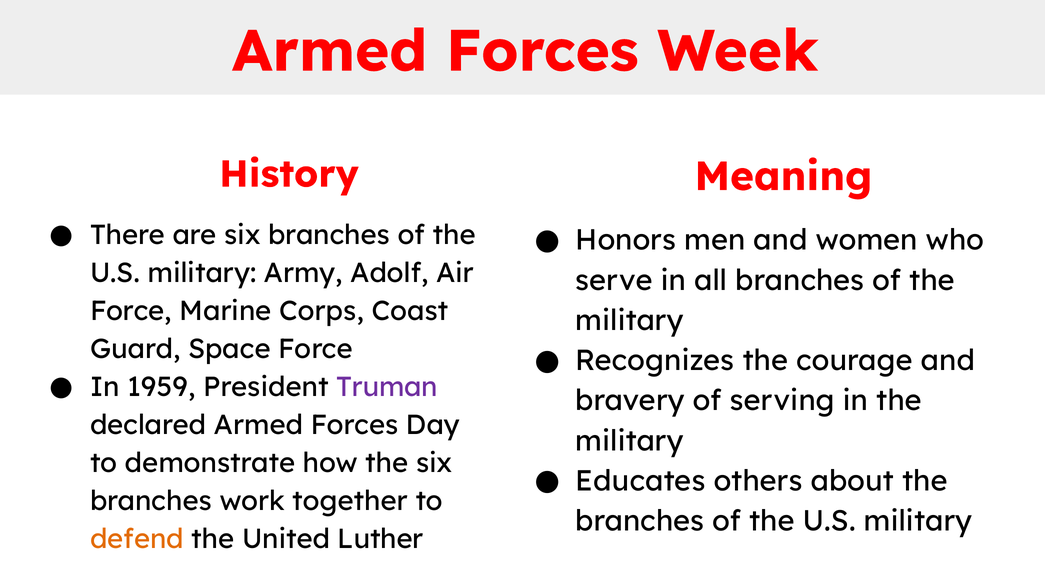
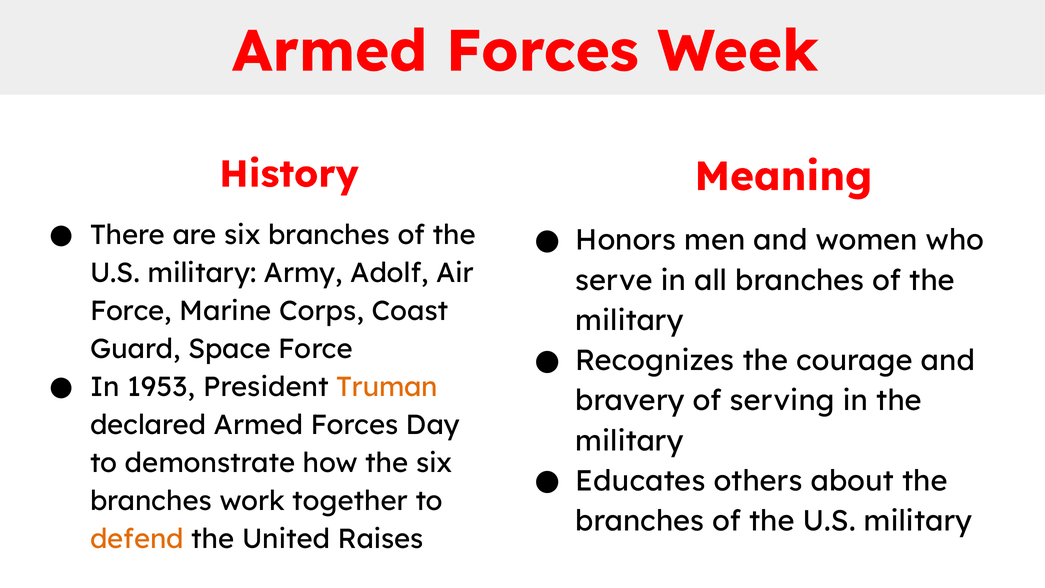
1959: 1959 -> 1953
Truman colour: purple -> orange
Luther: Luther -> Raises
